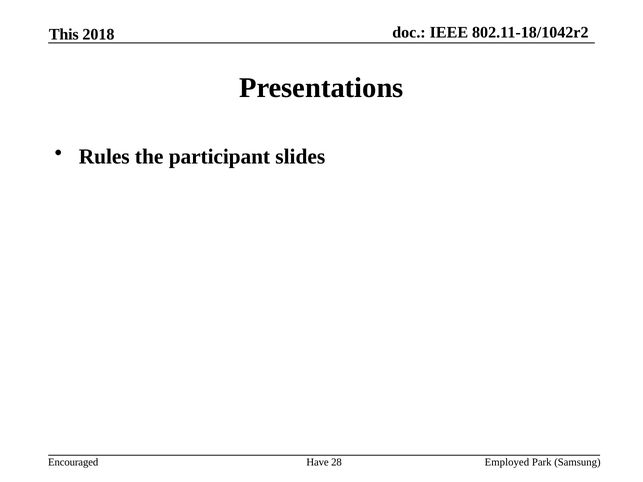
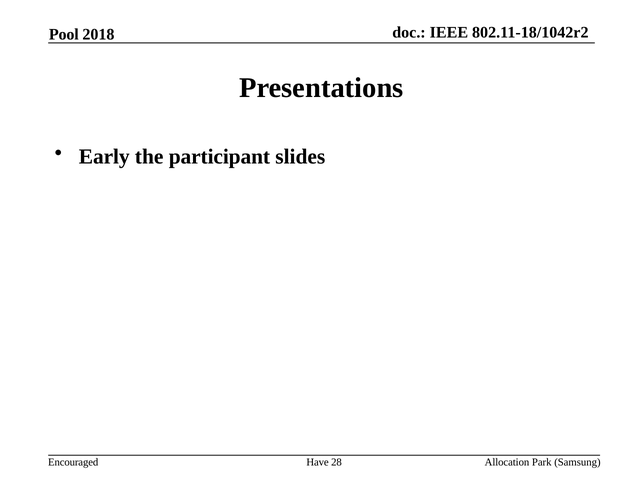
This: This -> Pool
Rules: Rules -> Early
Employed: Employed -> Allocation
